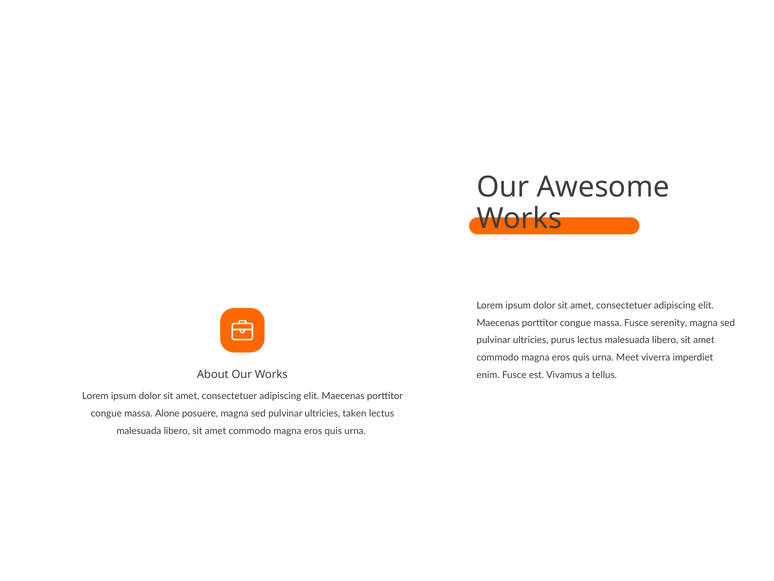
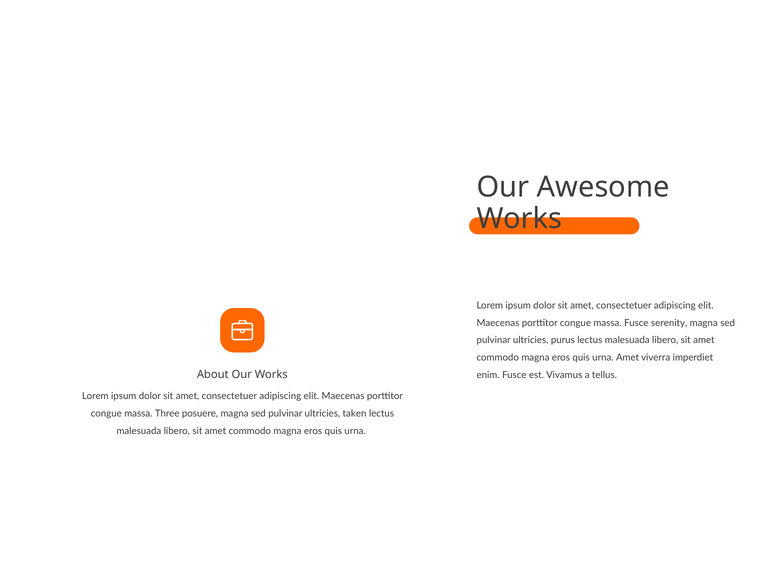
urna Meet: Meet -> Amet
Alone: Alone -> Three
